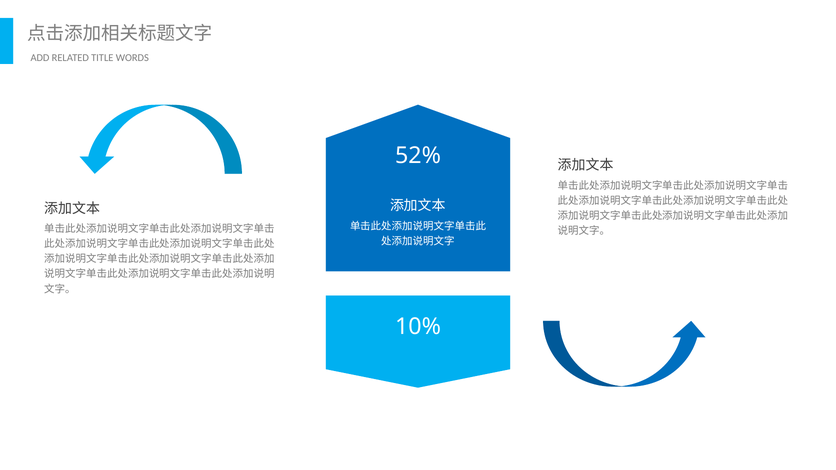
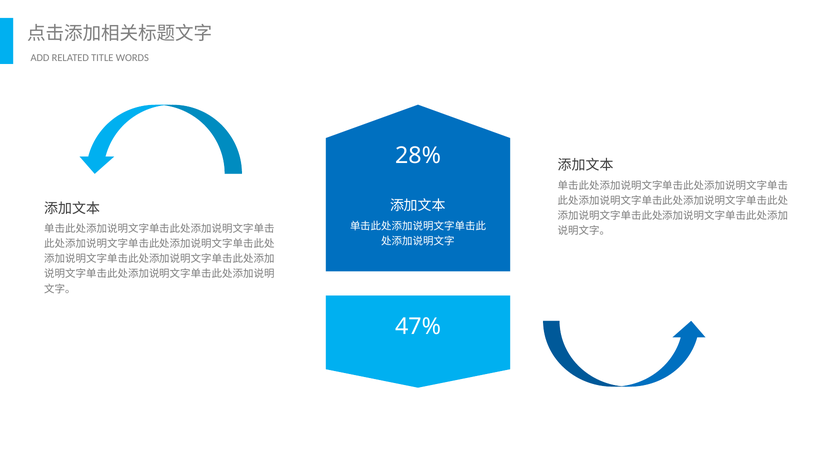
52%: 52% -> 28%
10%: 10% -> 47%
